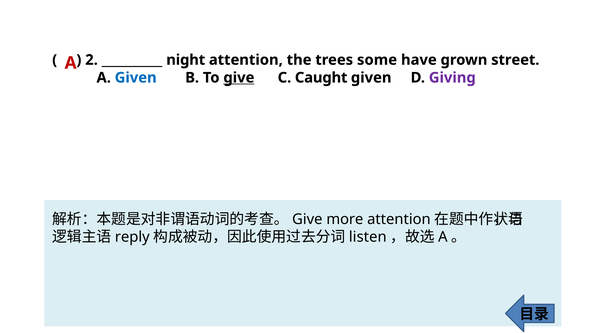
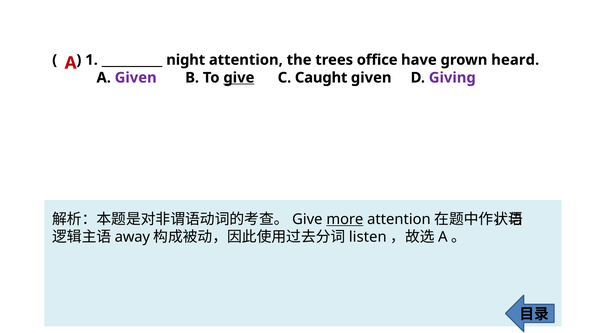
2: 2 -> 1
some: some -> office
street: street -> heard
Given at (136, 78) colour: blue -> purple
more underline: none -> present
reply: reply -> away
